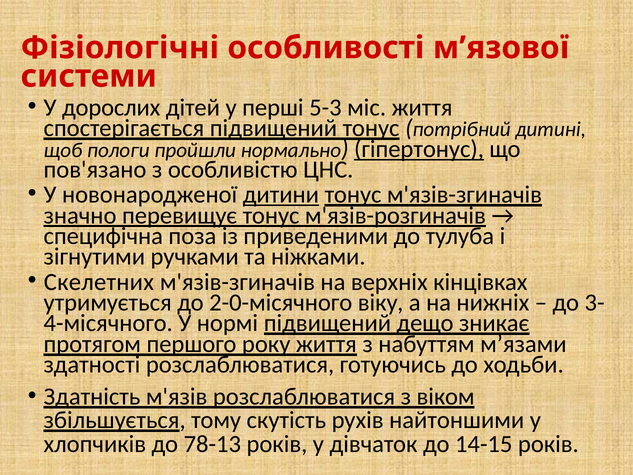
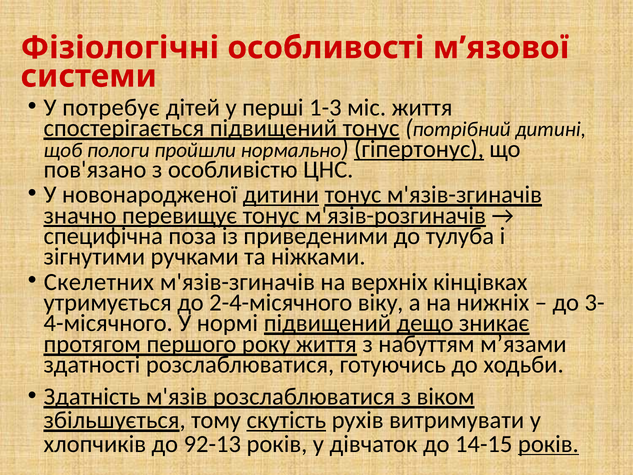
дорослих: дорослих -> потребує
5-3: 5-3 -> 1-3
2-0-місячного: 2-0-місячного -> 2-4-місячного
скутість underline: none -> present
найтоншими: найтоншими -> витримувати
78-13: 78-13 -> 92-13
років at (548, 444) underline: none -> present
